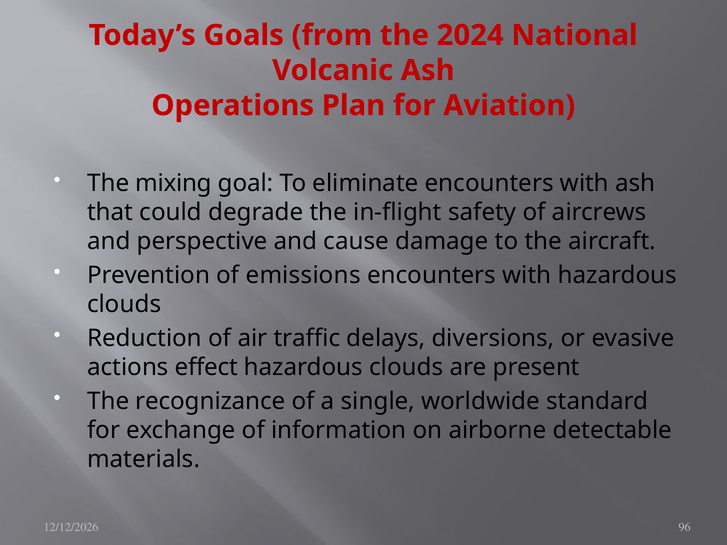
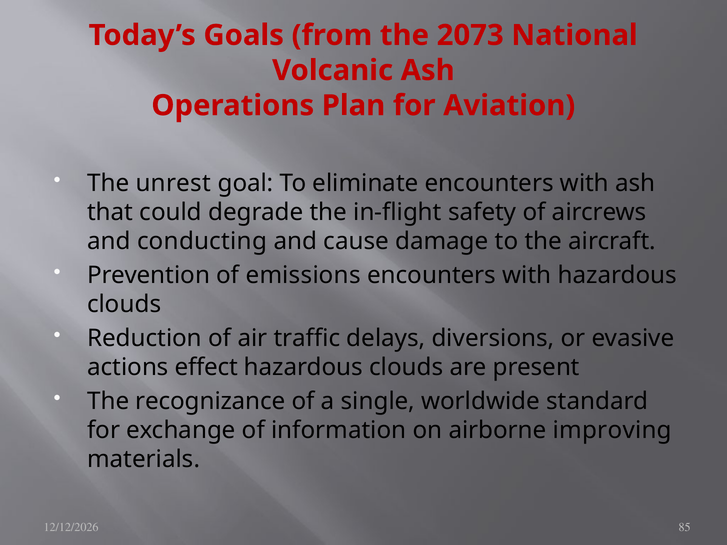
2024: 2024 -> 2073
mixing: mixing -> unrest
perspective: perspective -> conducting
detectable: detectable -> improving
96: 96 -> 85
